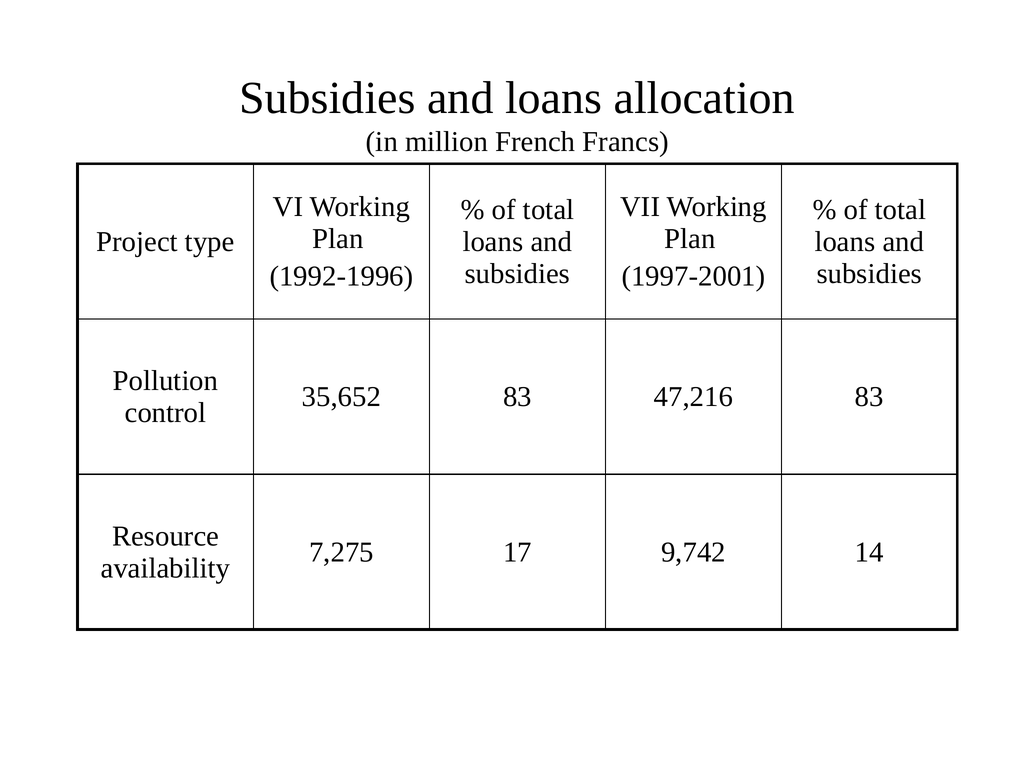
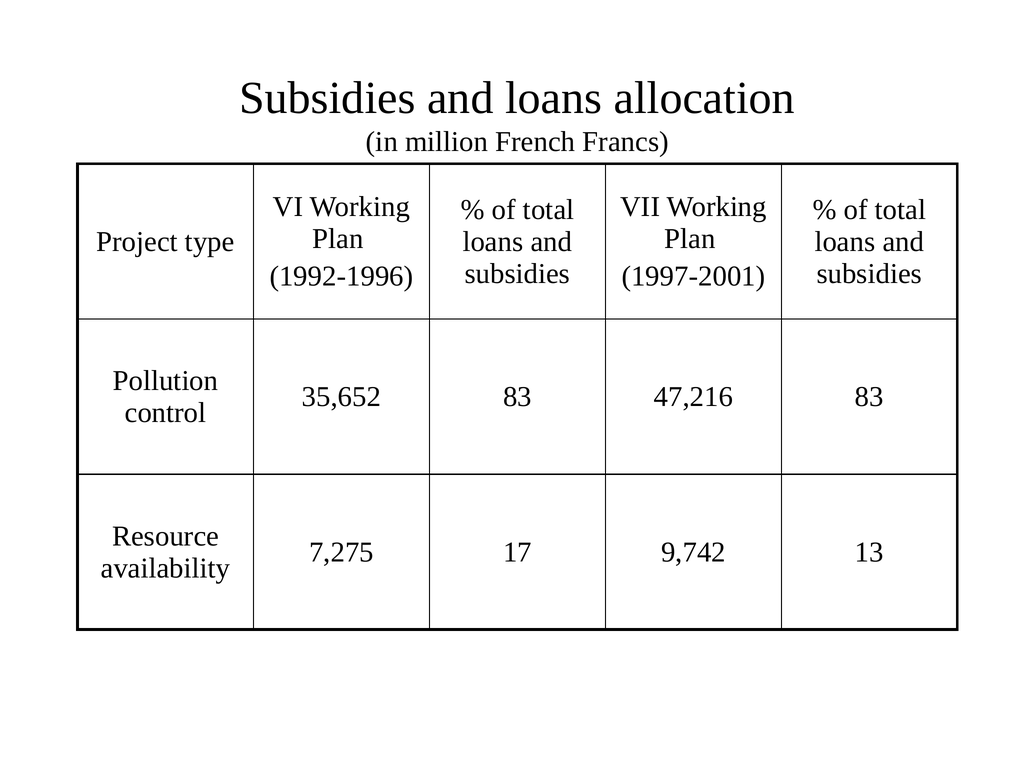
14: 14 -> 13
